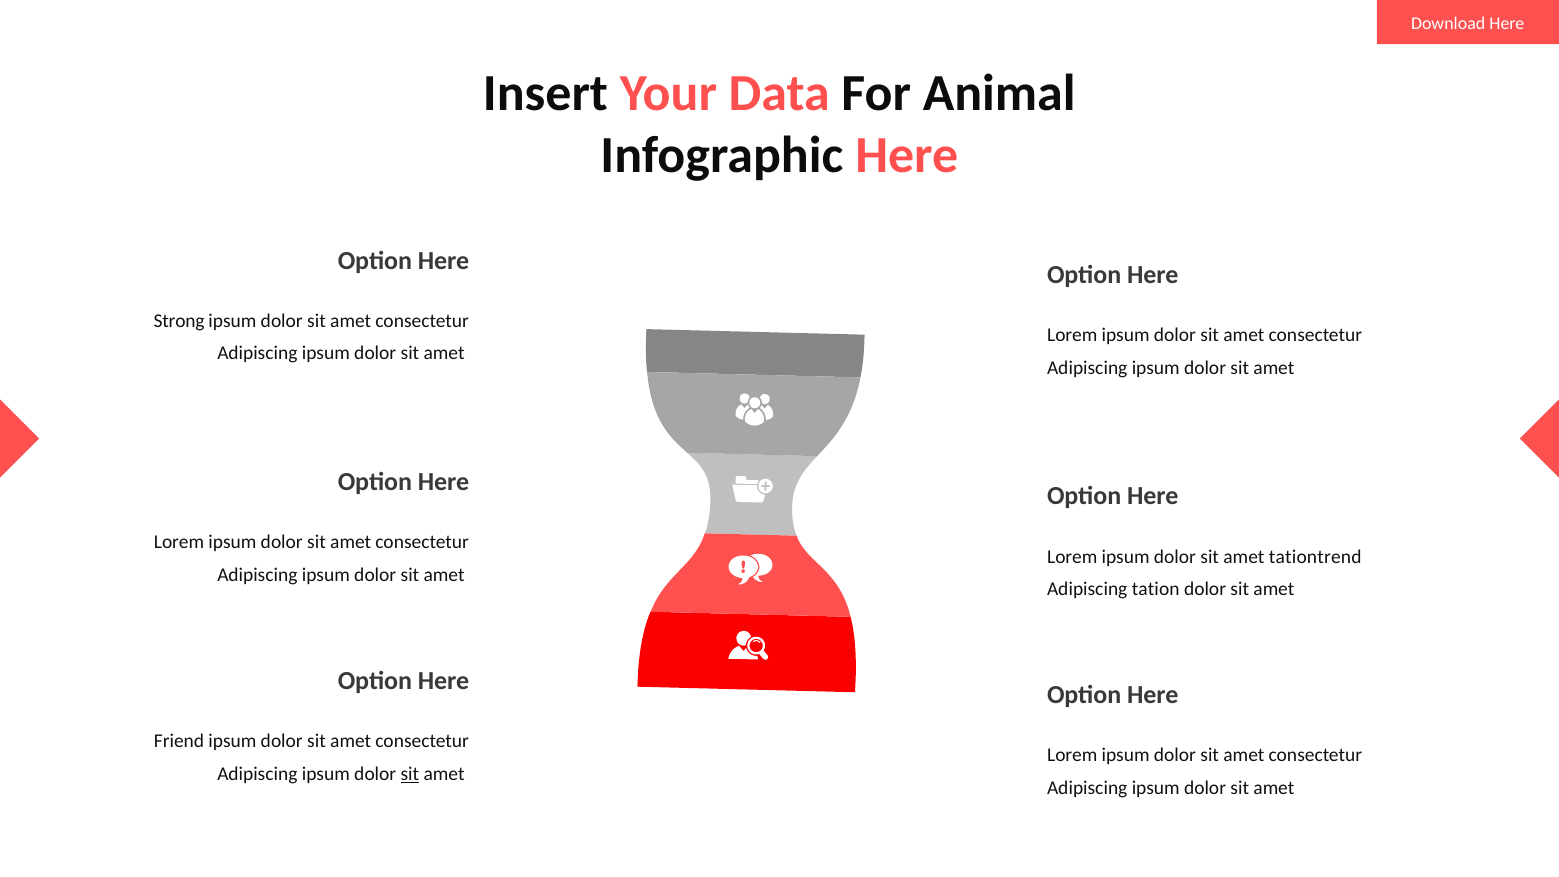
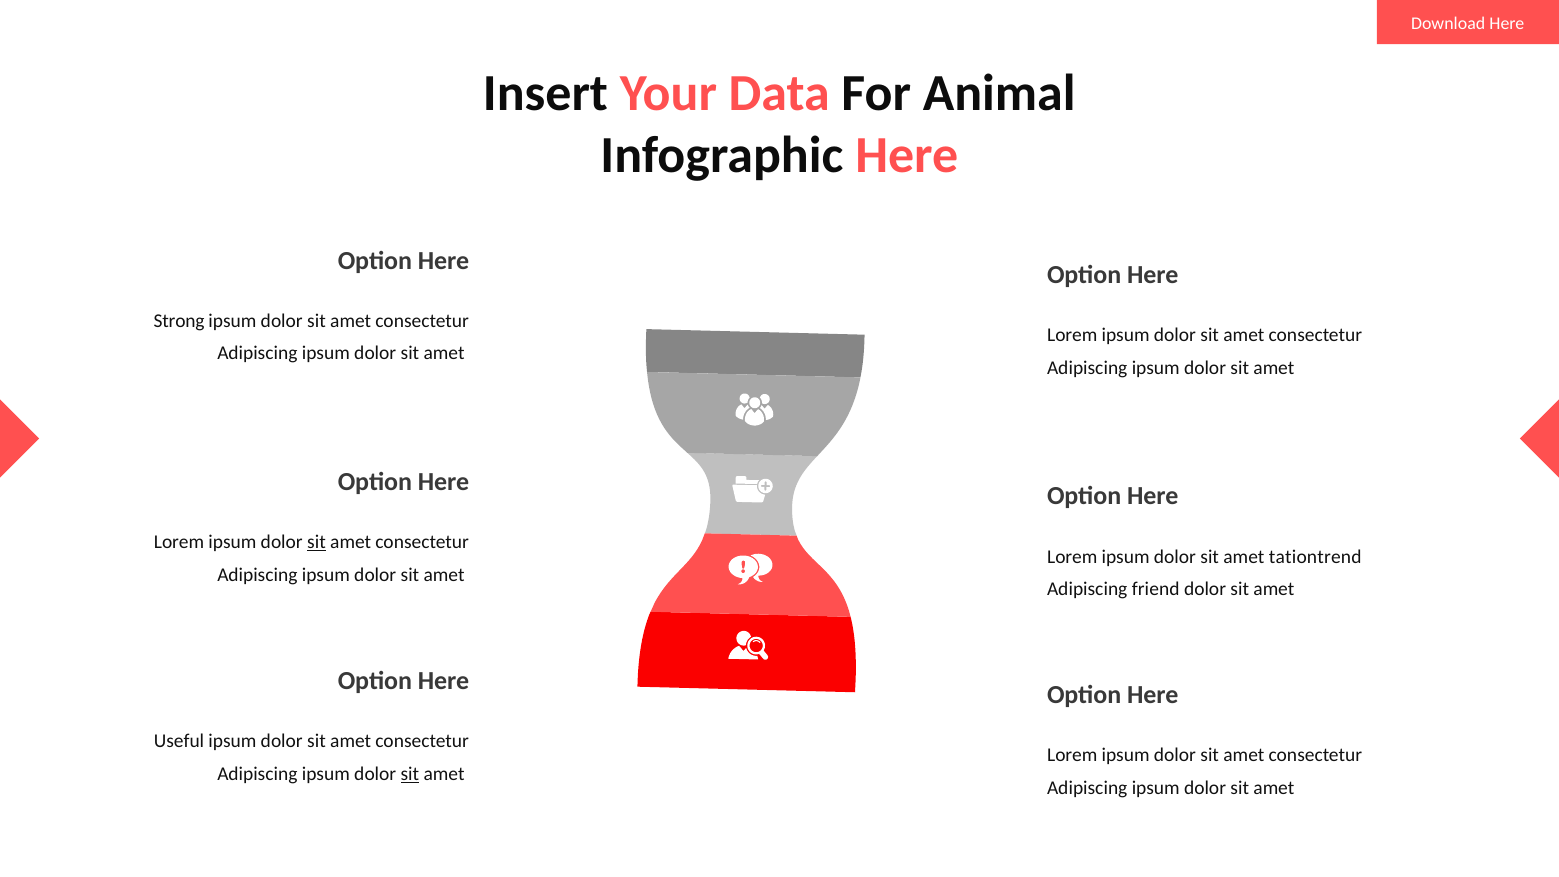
sit at (316, 542) underline: none -> present
tation: tation -> friend
Friend: Friend -> Useful
